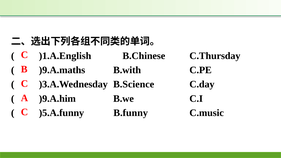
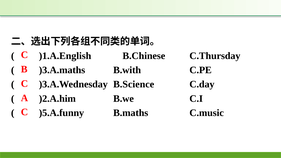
)9.A.maths: )9.A.maths -> )3.A.maths
)9.A.him: )9.A.him -> )2.A.him
B.funny: B.funny -> B.maths
